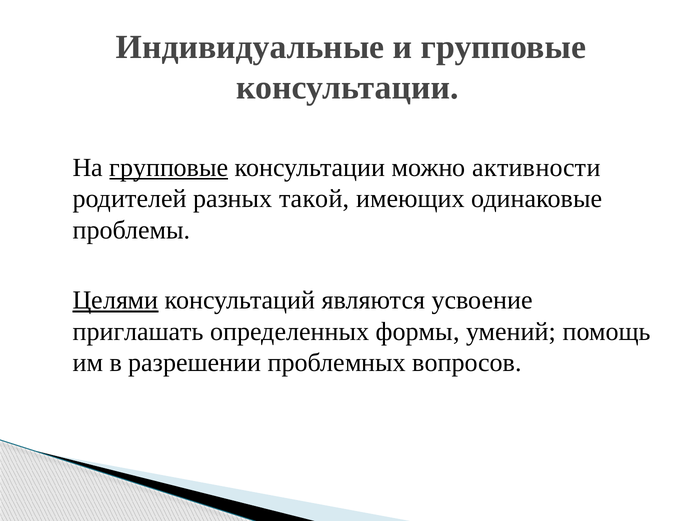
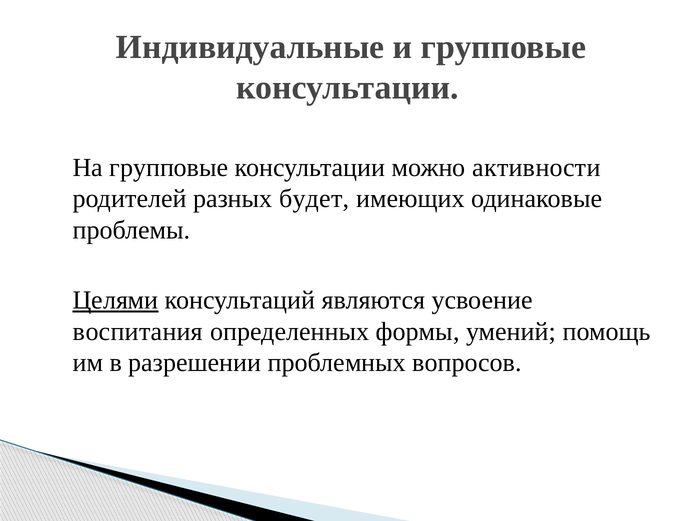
групповые at (169, 167) underline: present -> none
такой: такой -> будет
приглашать: приглашать -> воспитания
